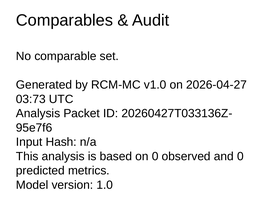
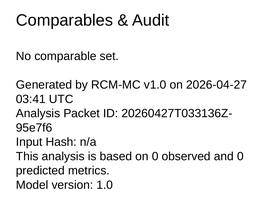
03:73: 03:73 -> 03:41
